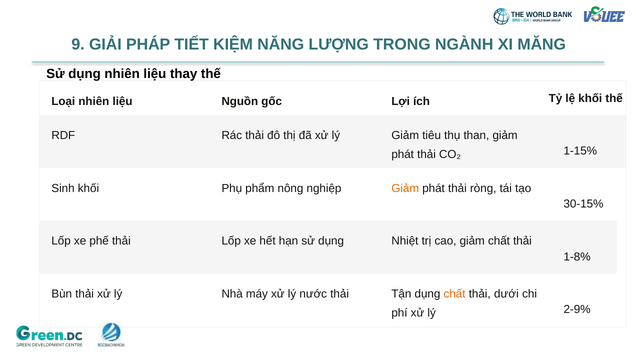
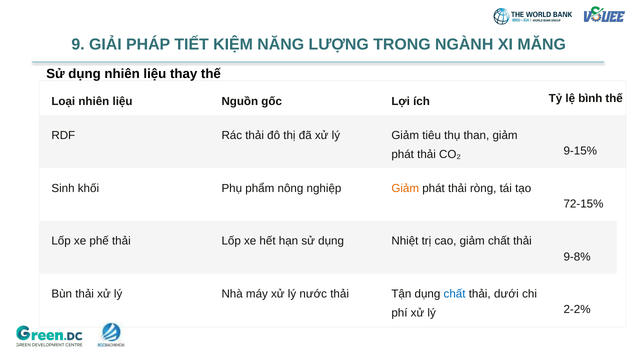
lệ khối: khối -> bình
1-15%: 1-15% -> 9-15%
30-15%: 30-15% -> 72-15%
1-8%: 1-8% -> 9-8%
chất at (455, 294) colour: orange -> blue
2-9%: 2-9% -> 2-2%
